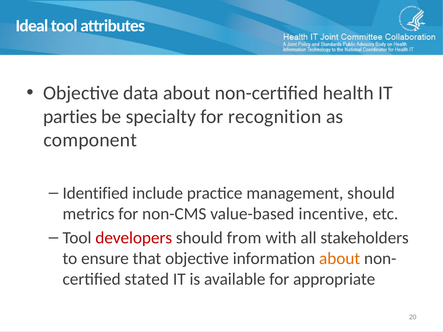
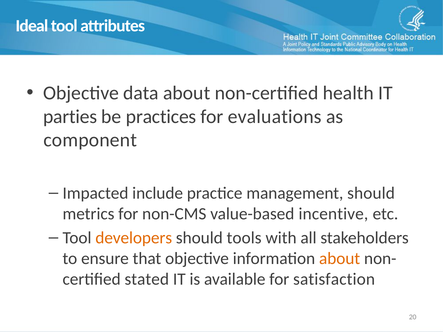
specialty: specialty -> practices
recognition: recognition -> evaluations
Identified: Identified -> Impacted
developers colour: red -> orange
from: from -> tools
appropriate: appropriate -> satisfaction
